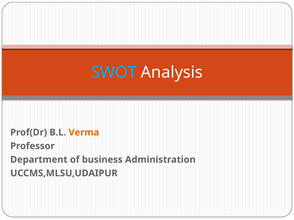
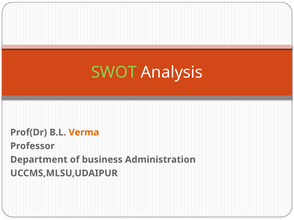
SWOT colour: light blue -> light green
